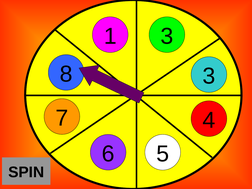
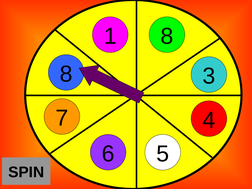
1 3: 3 -> 8
